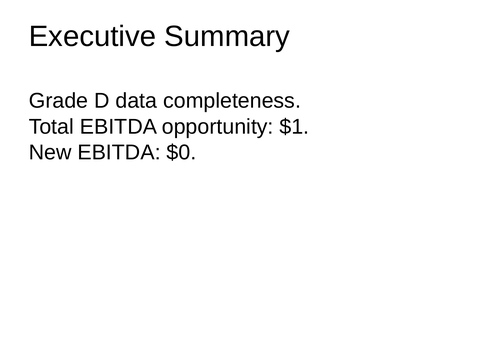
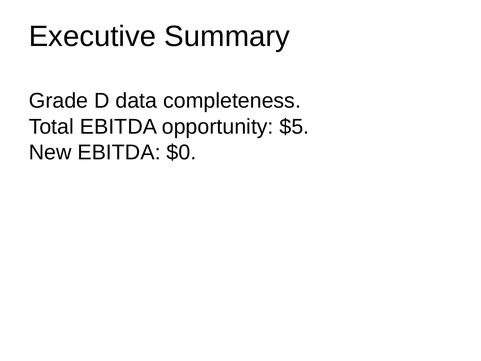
$1: $1 -> $5
